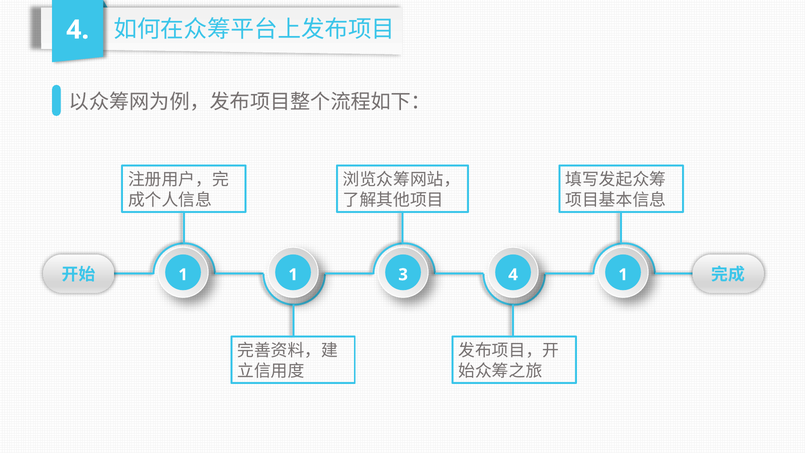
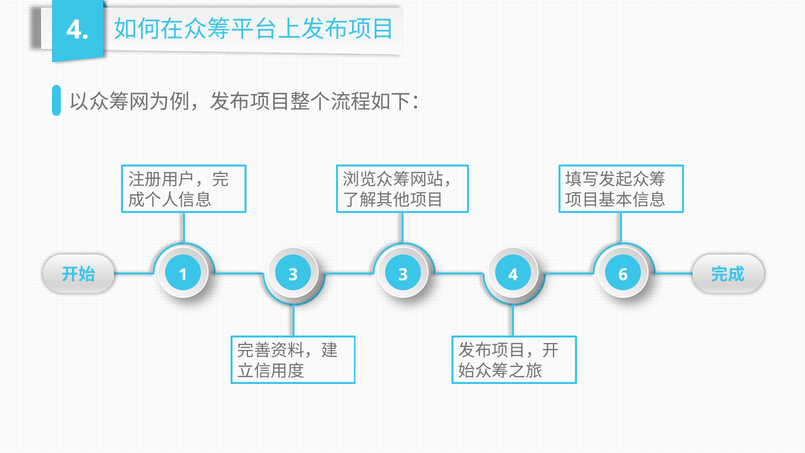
1 1: 1 -> 3
4 1: 1 -> 6
